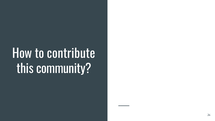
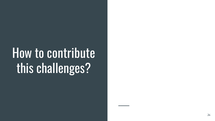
community: community -> challenges
